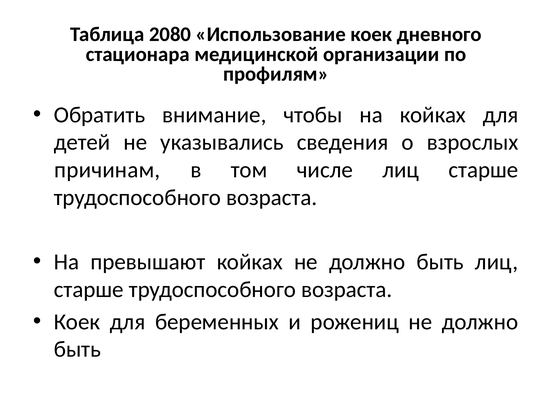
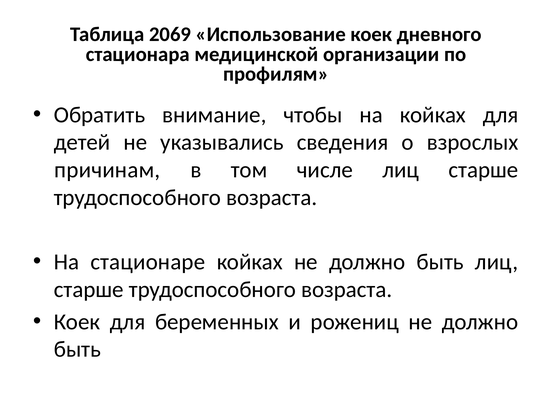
2080: 2080 -> 2069
превышают: превышают -> стационаре
